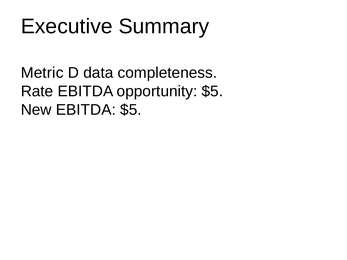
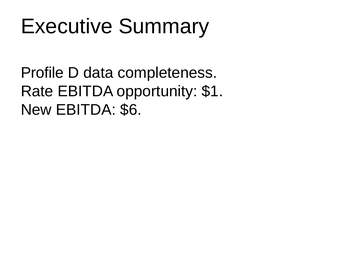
Metric: Metric -> Profile
opportunity $5: $5 -> $1
EBITDA $5: $5 -> $6
